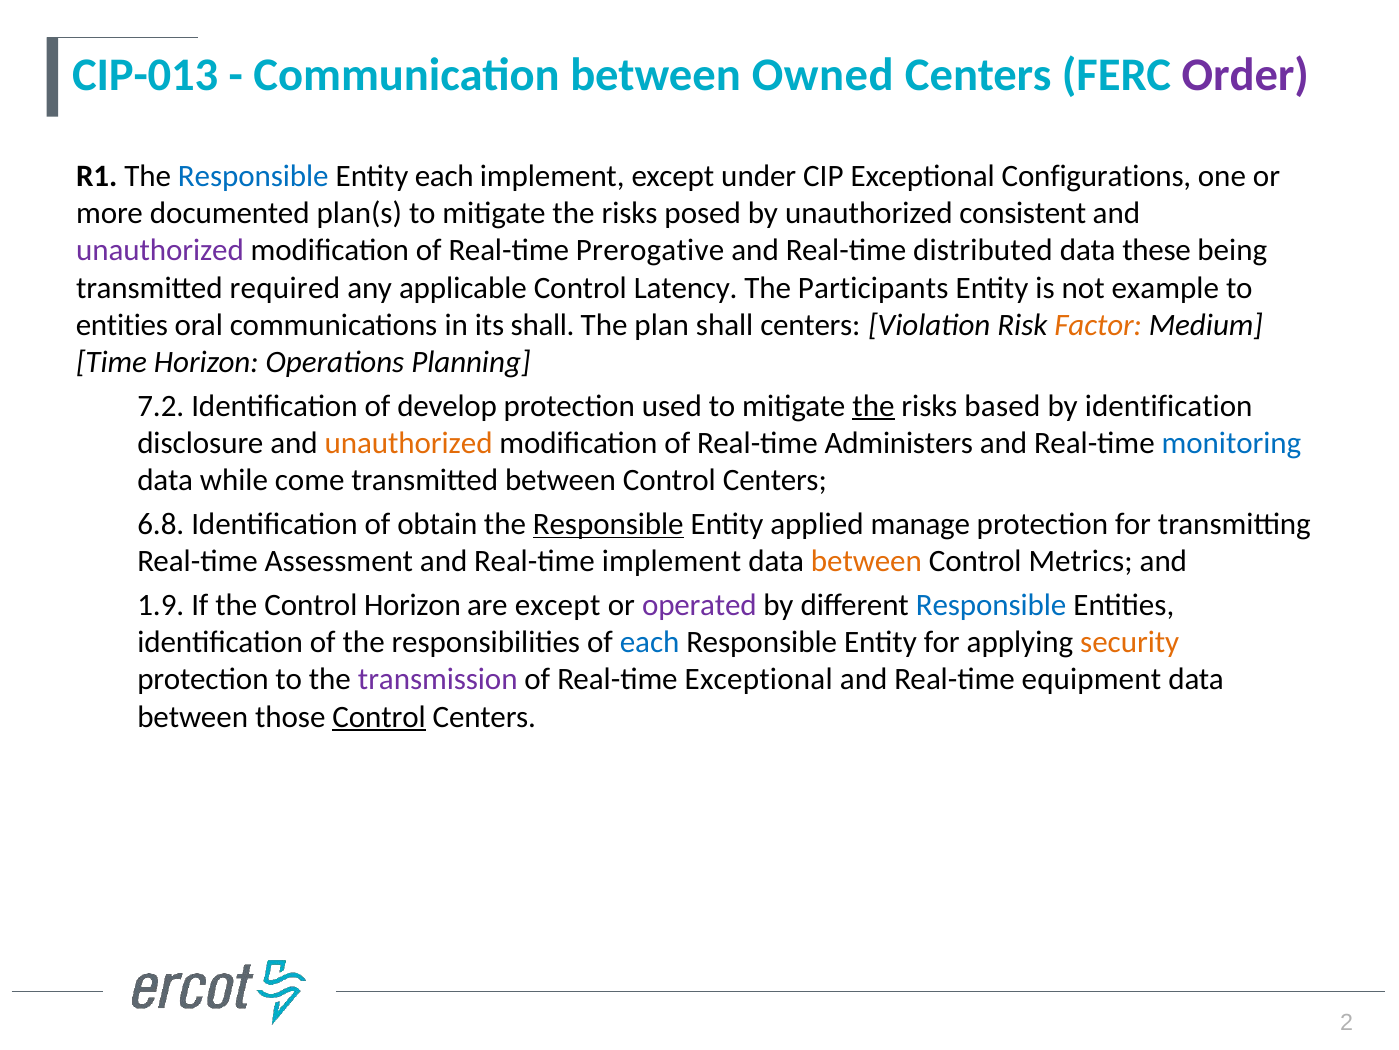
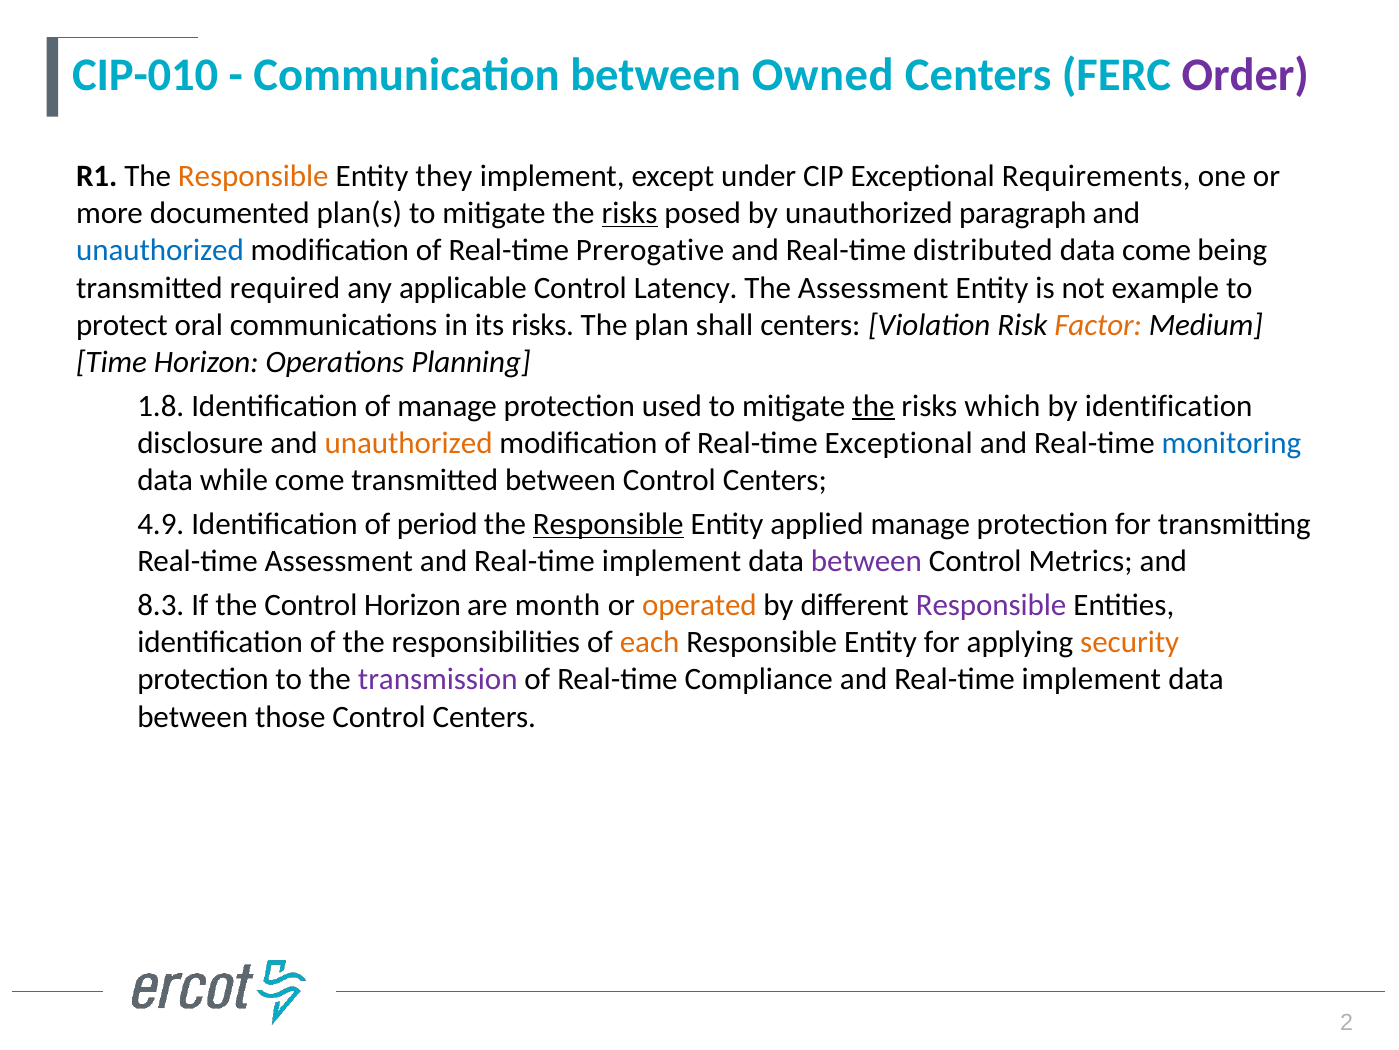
CIP-013: CIP-013 -> CIP-010
Responsible at (253, 176) colour: blue -> orange
Entity each: each -> they
Configurations: Configurations -> Requirements
risks at (630, 213) underline: none -> present
consistent: consistent -> paragraph
unauthorized at (160, 250) colour: purple -> blue
data these: these -> come
The Participants: Participants -> Assessment
entities at (122, 325): entities -> protect
its shall: shall -> risks
7.2: 7.2 -> 1.8
of develop: develop -> manage
based: based -> which
Real-time Administers: Administers -> Exceptional
6.8: 6.8 -> 4.9
obtain: obtain -> period
between at (866, 561) colour: orange -> purple
1.9: 1.9 -> 8.3
are except: except -> month
operated colour: purple -> orange
Responsible at (991, 605) colour: blue -> purple
each at (650, 642) colour: blue -> orange
Real-time Exceptional: Exceptional -> Compliance
equipment at (1091, 679): equipment -> implement
Control at (379, 716) underline: present -> none
